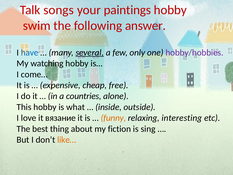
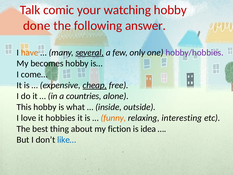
songs: songs -> comic
paintings: paintings -> watching
swim: swim -> done
have colour: blue -> orange
watching: watching -> becomes
cheap underline: none -> present
вязание: вязание -> hobbies
sing: sing -> idea
like… colour: orange -> blue
